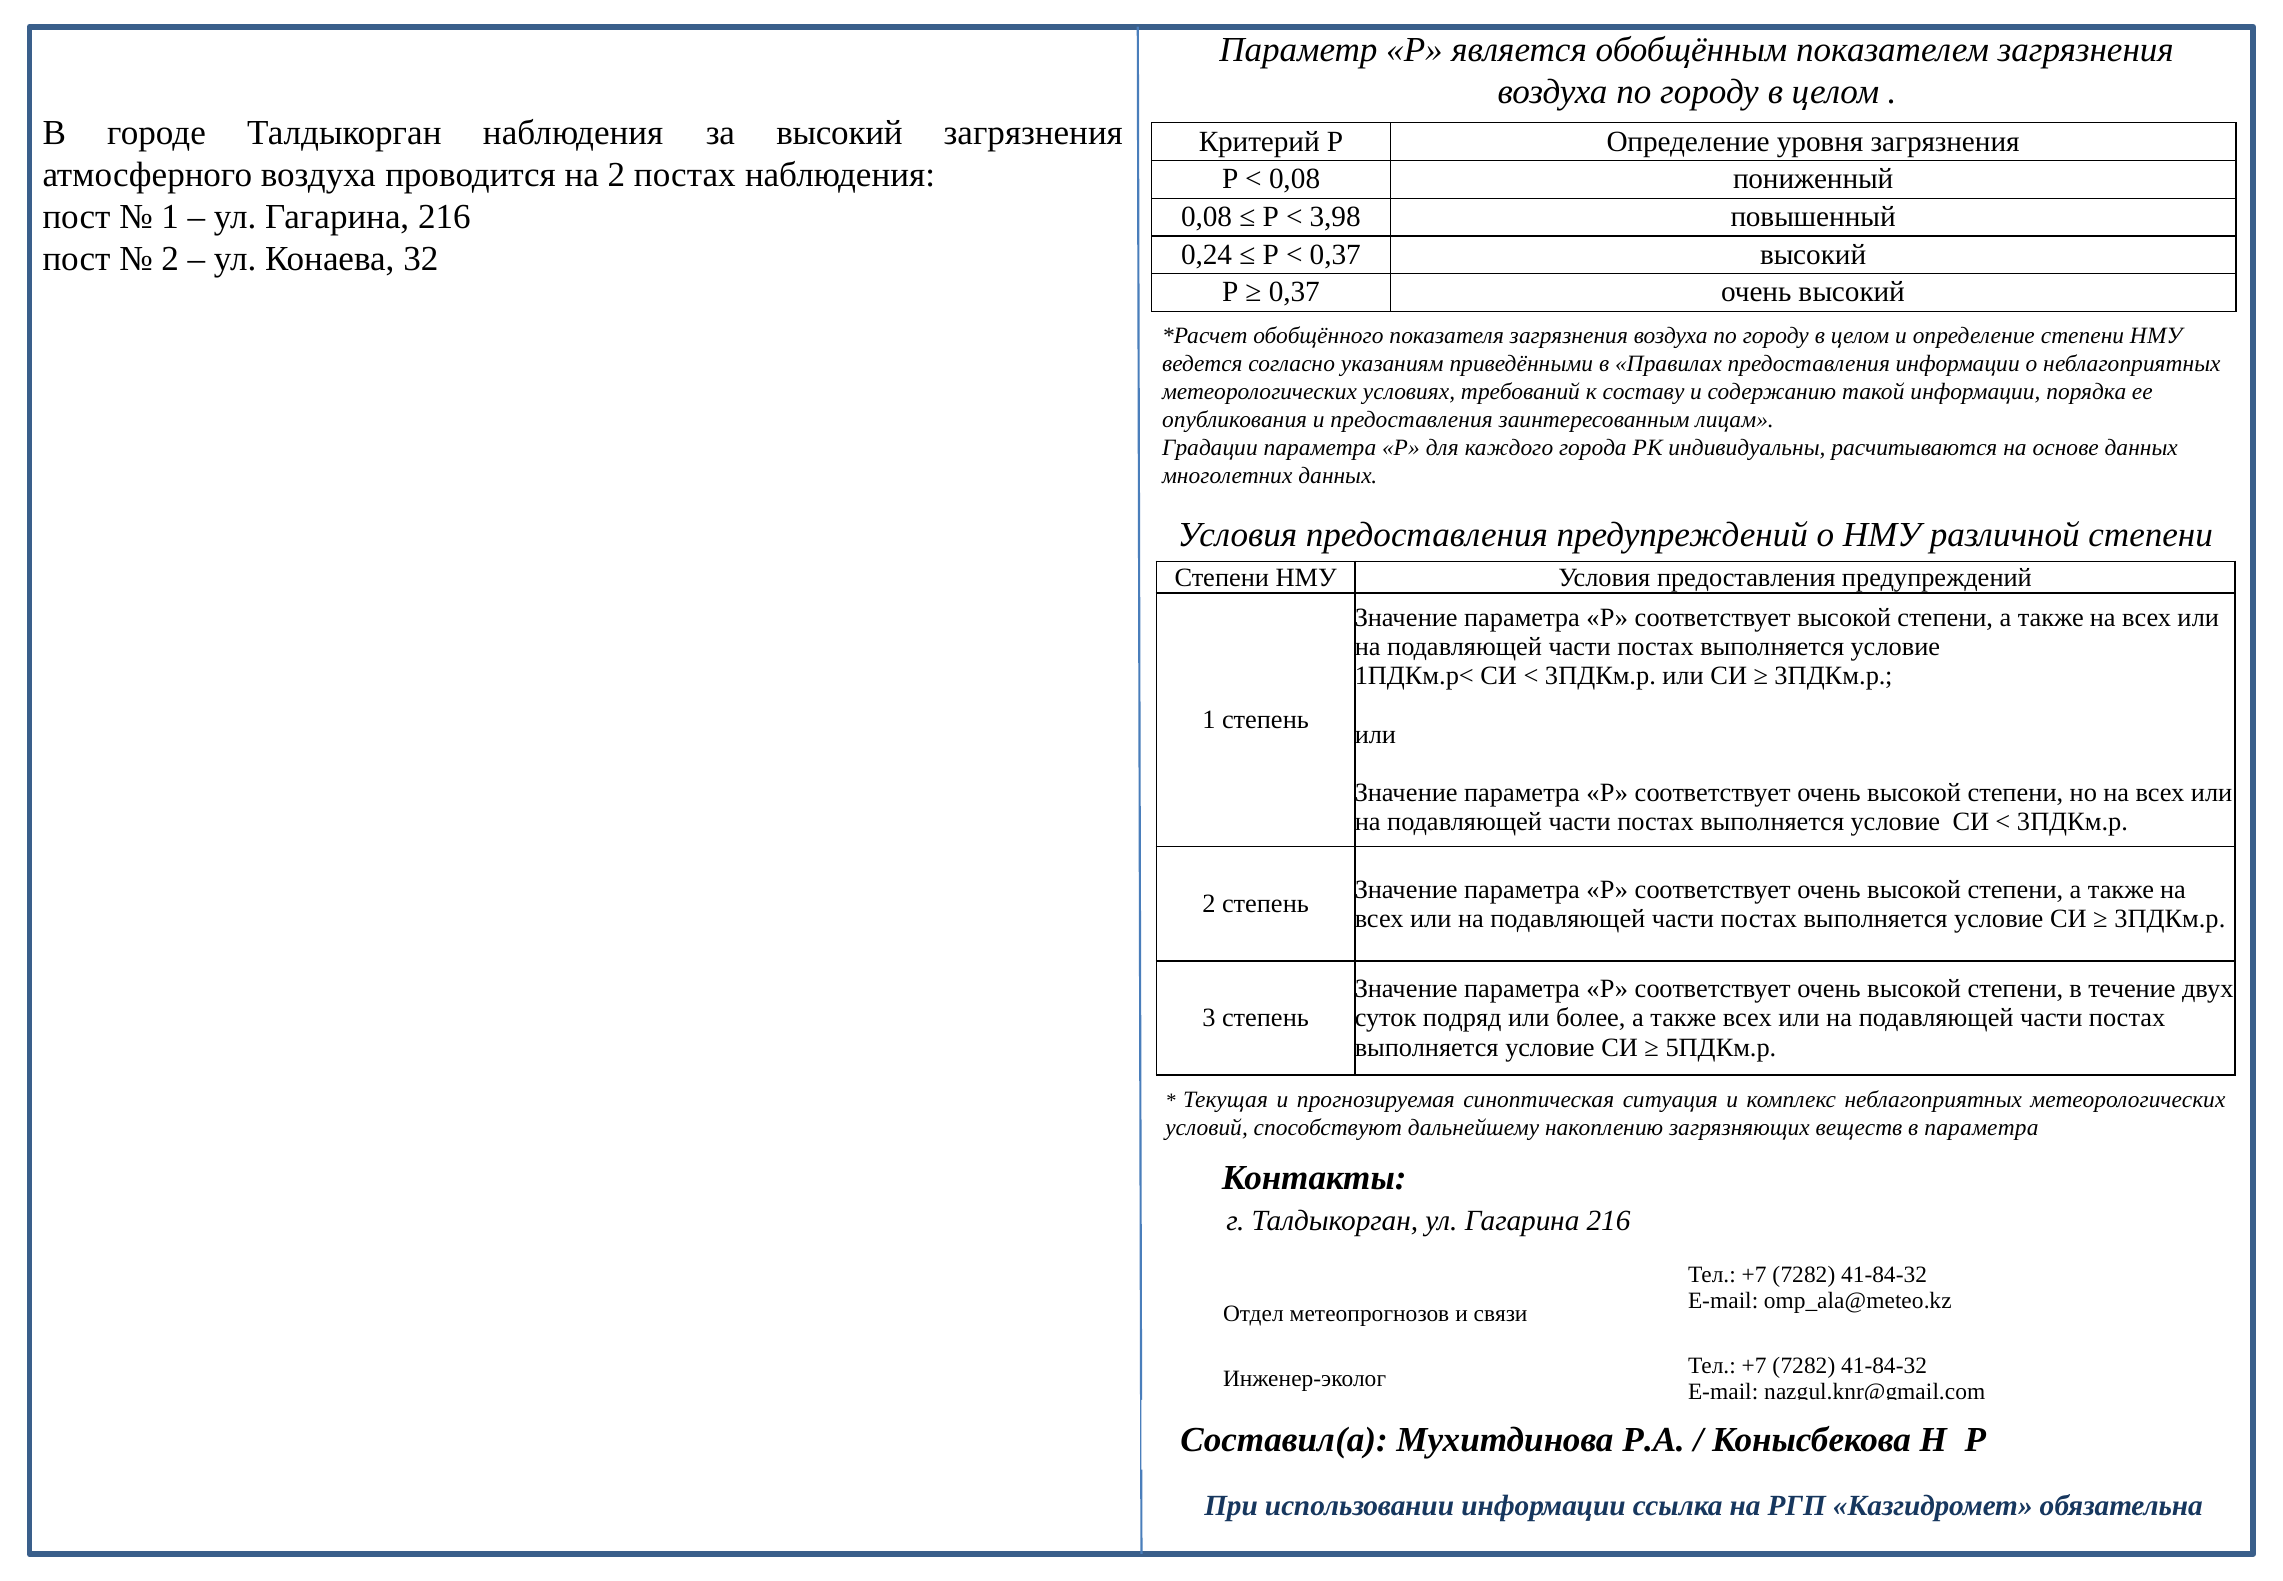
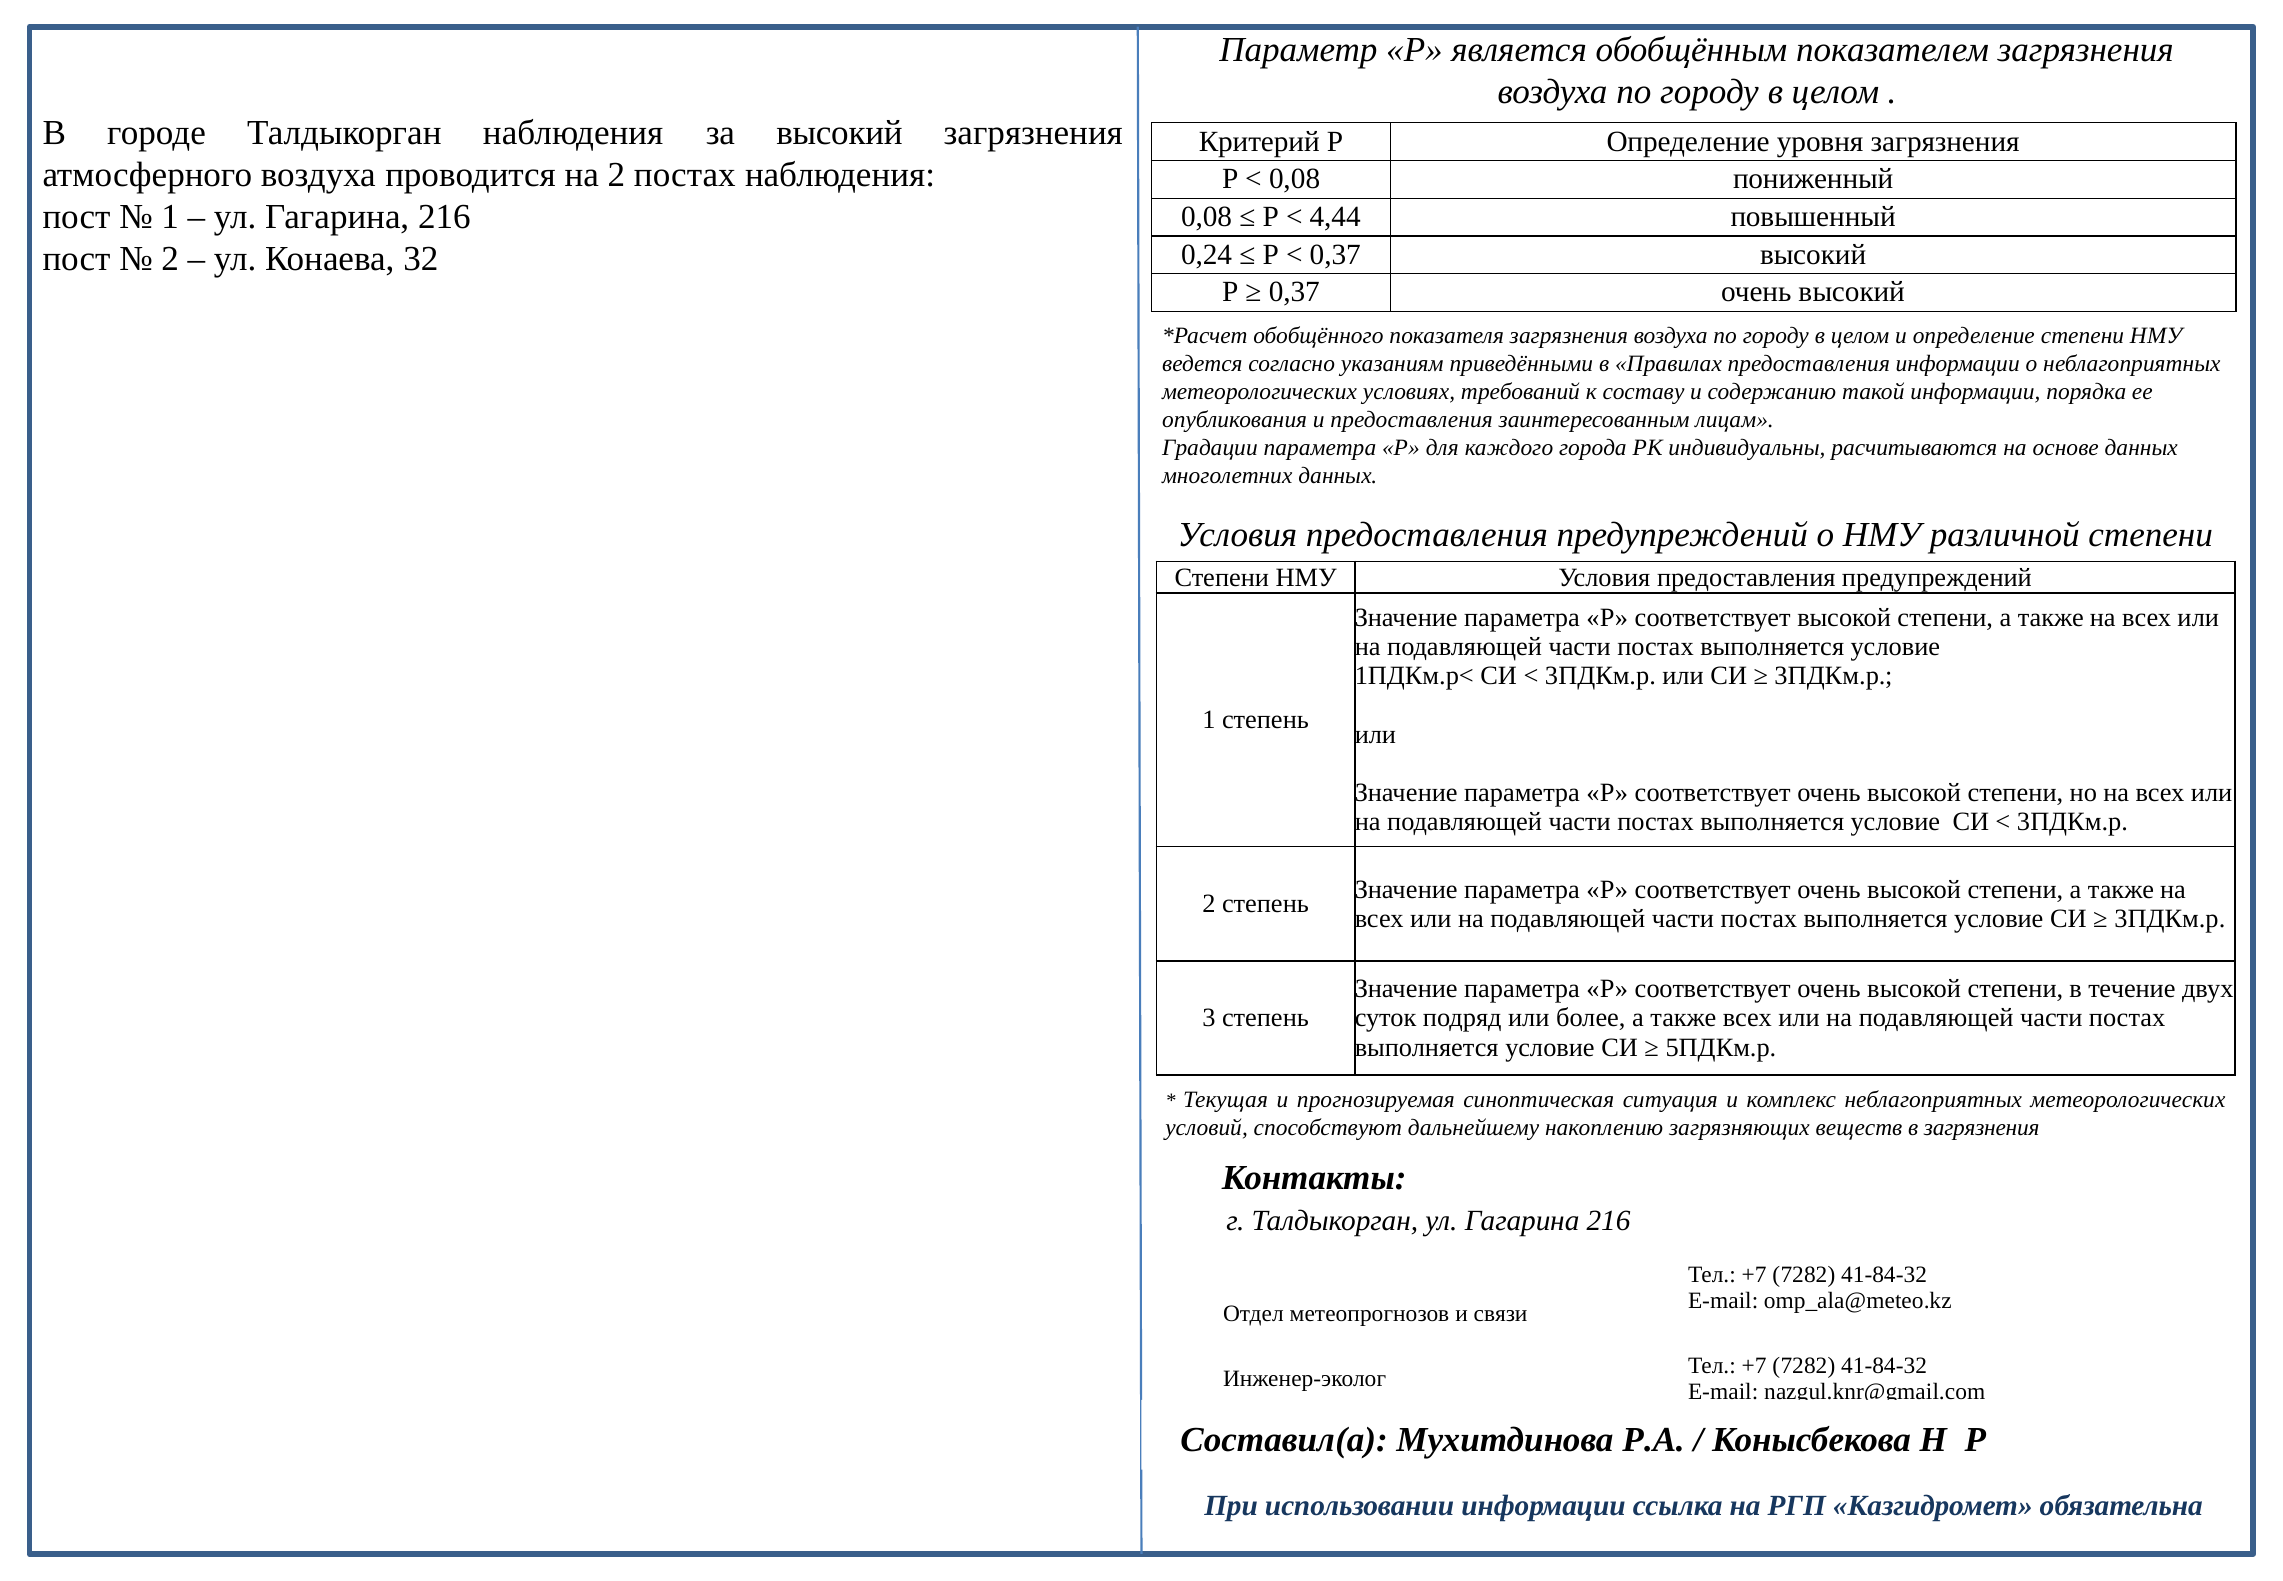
3,98: 3,98 -> 4,44
в параметра: параметра -> загрязнения
